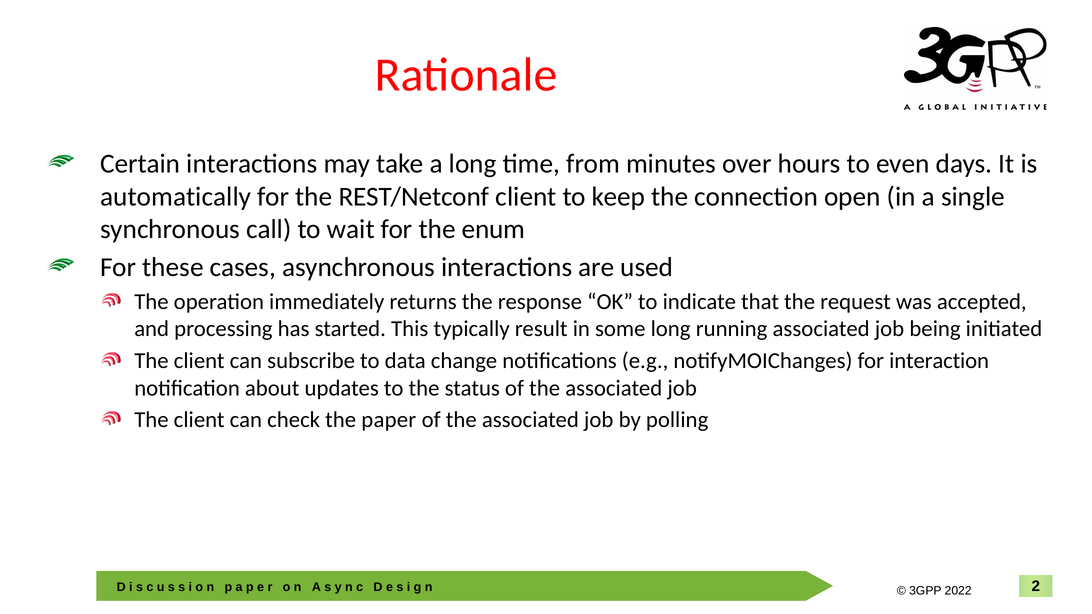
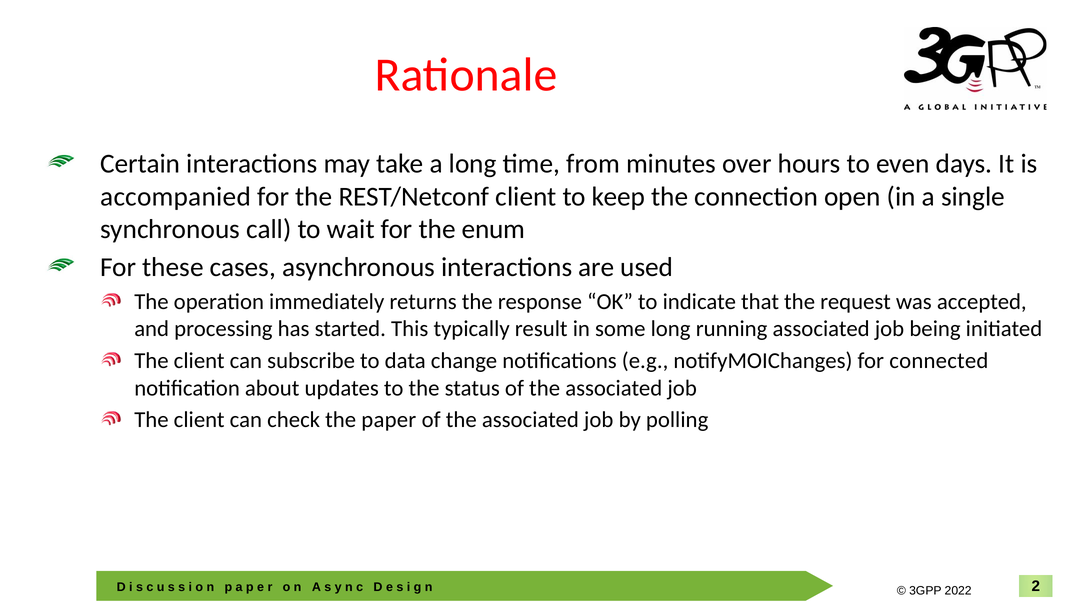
automatically: automatically -> accompanied
interaction: interaction -> connected
